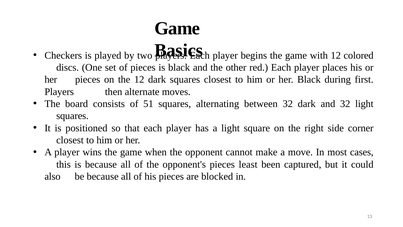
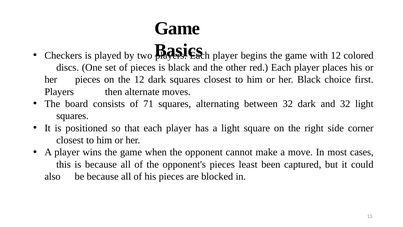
during: during -> choice
51: 51 -> 71
